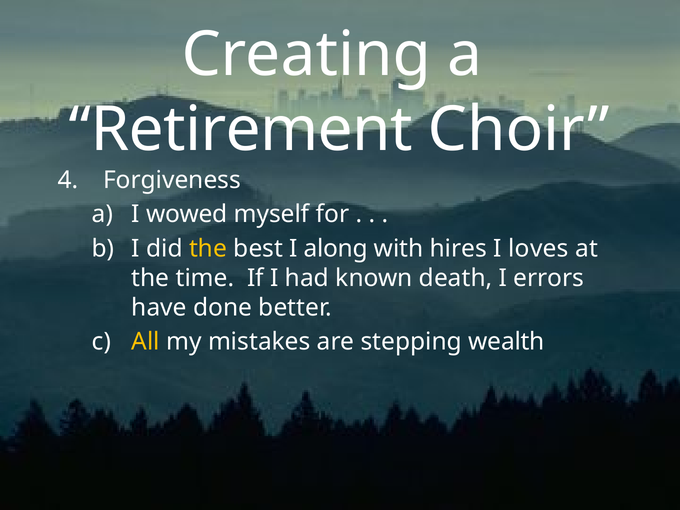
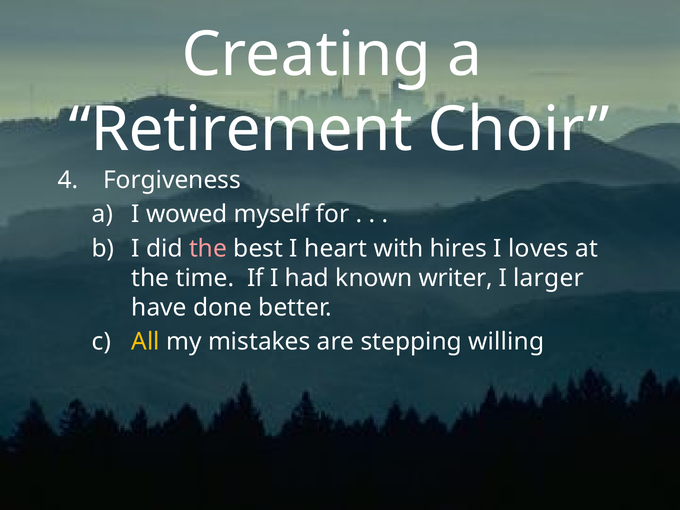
the at (208, 249) colour: yellow -> pink
along: along -> heart
death: death -> writer
errors: errors -> larger
wealth: wealth -> willing
